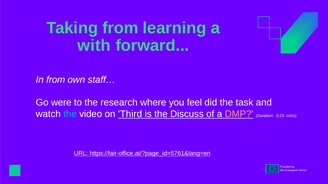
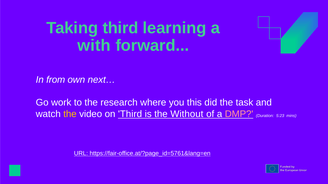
Taking from: from -> third
staff…: staff… -> next…
were: were -> work
feel: feel -> this
the at (70, 114) colour: light blue -> yellow
Discuss: Discuss -> Without
